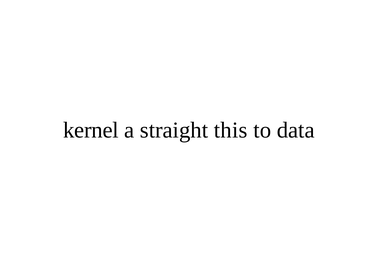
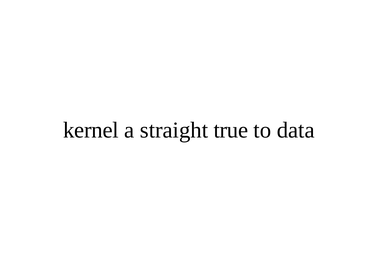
this: this -> true
